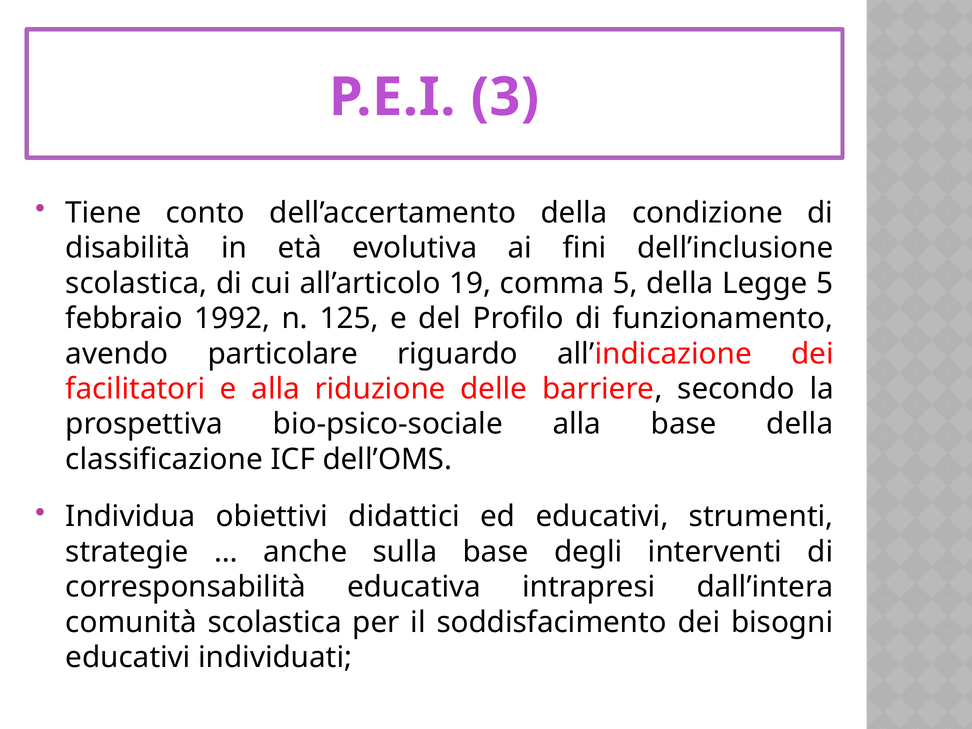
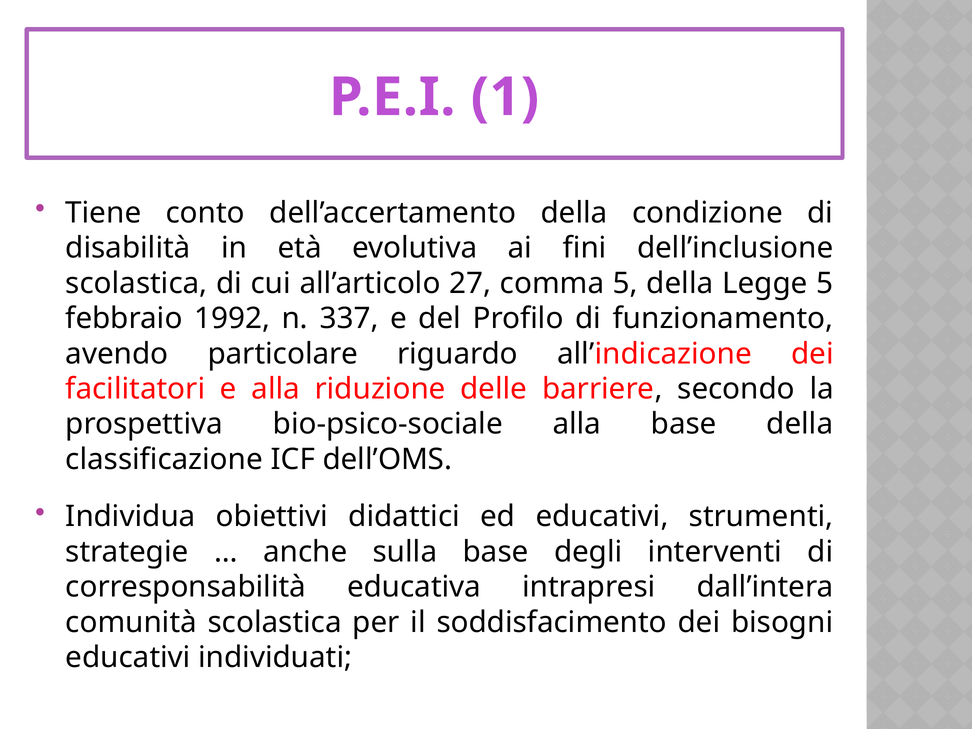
3: 3 -> 1
19: 19 -> 27
125: 125 -> 337
